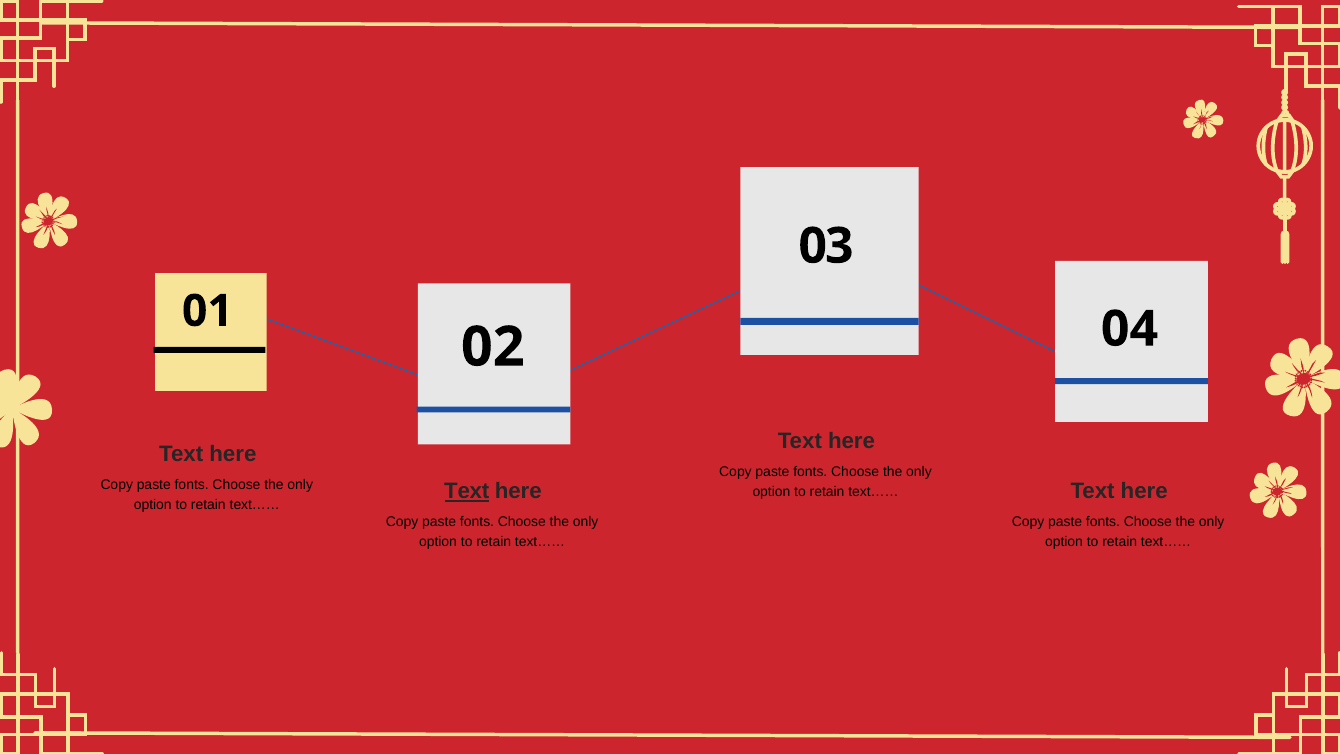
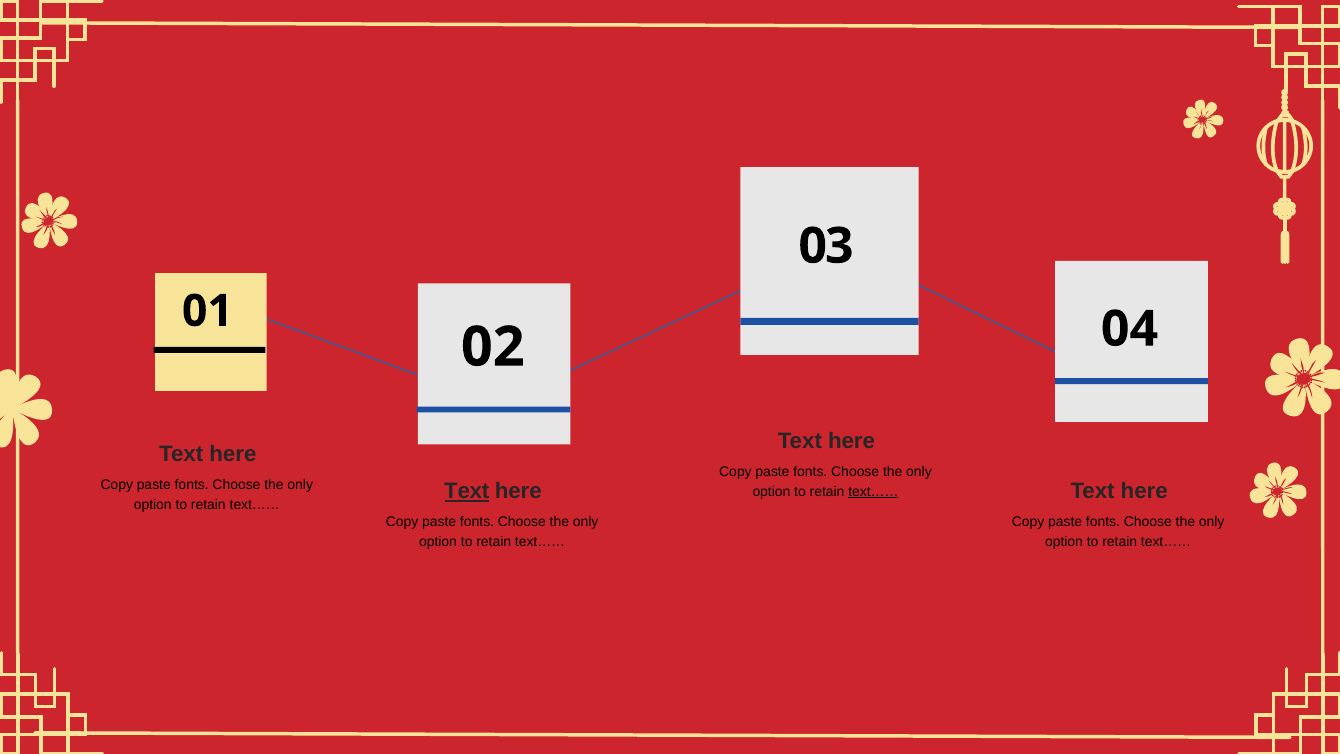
text…… at (873, 492) underline: none -> present
